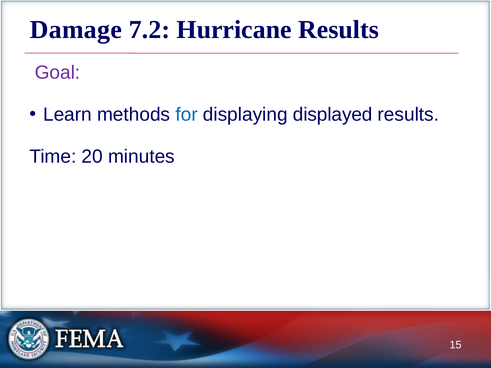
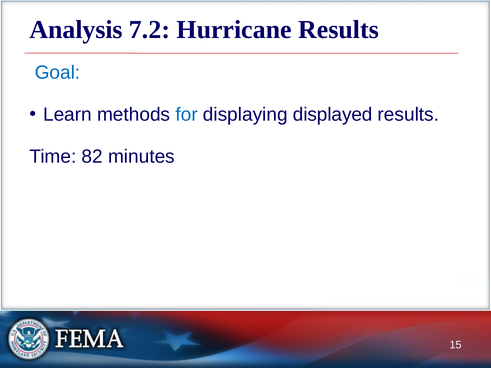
Damage: Damage -> Analysis
Goal colour: purple -> blue
20: 20 -> 82
